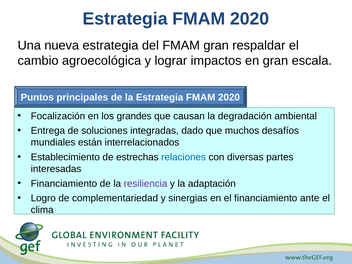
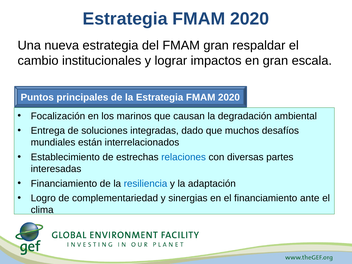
agroecológica: agroecológica -> institucionales
grandes: grandes -> marinos
resiliencia colour: purple -> blue
